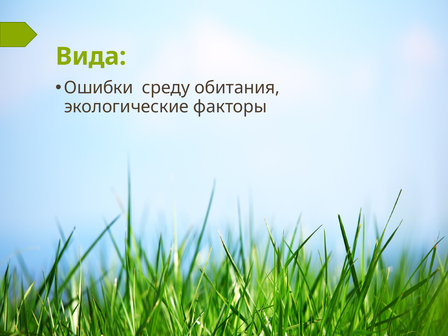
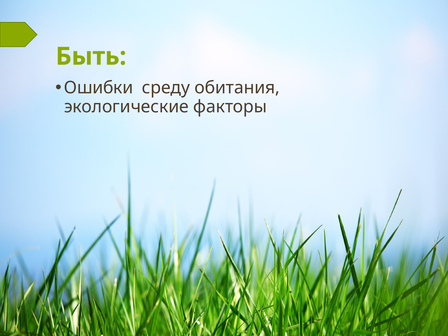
Вида: Вида -> Быть
